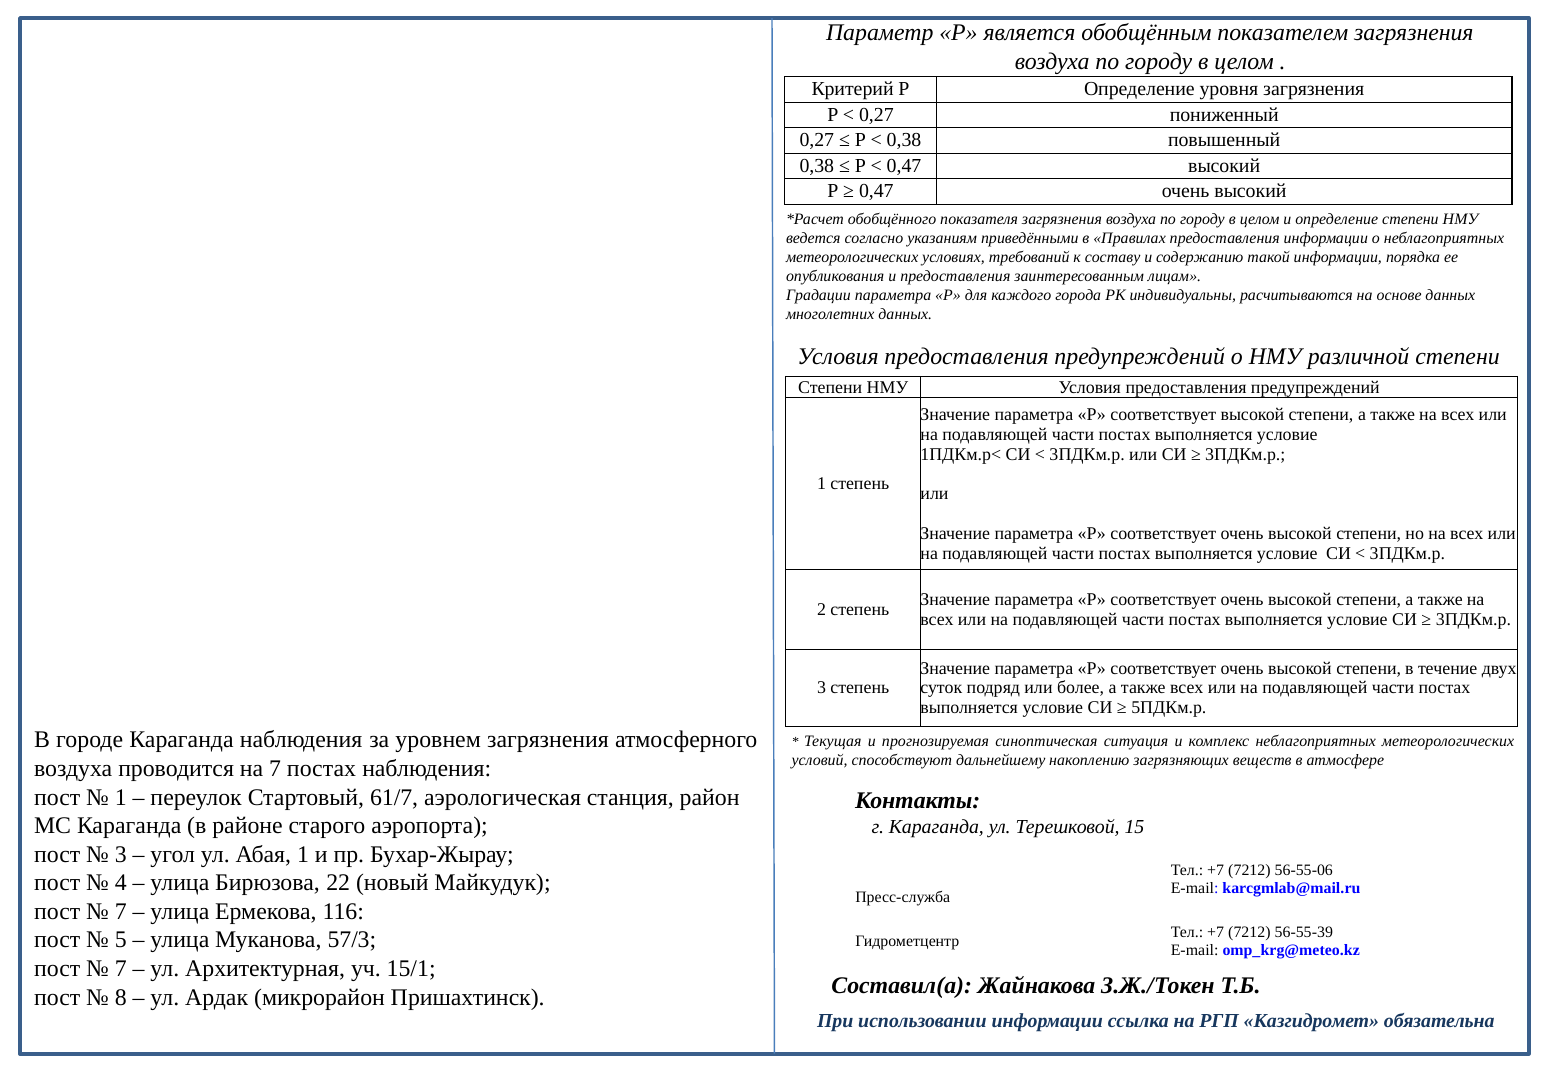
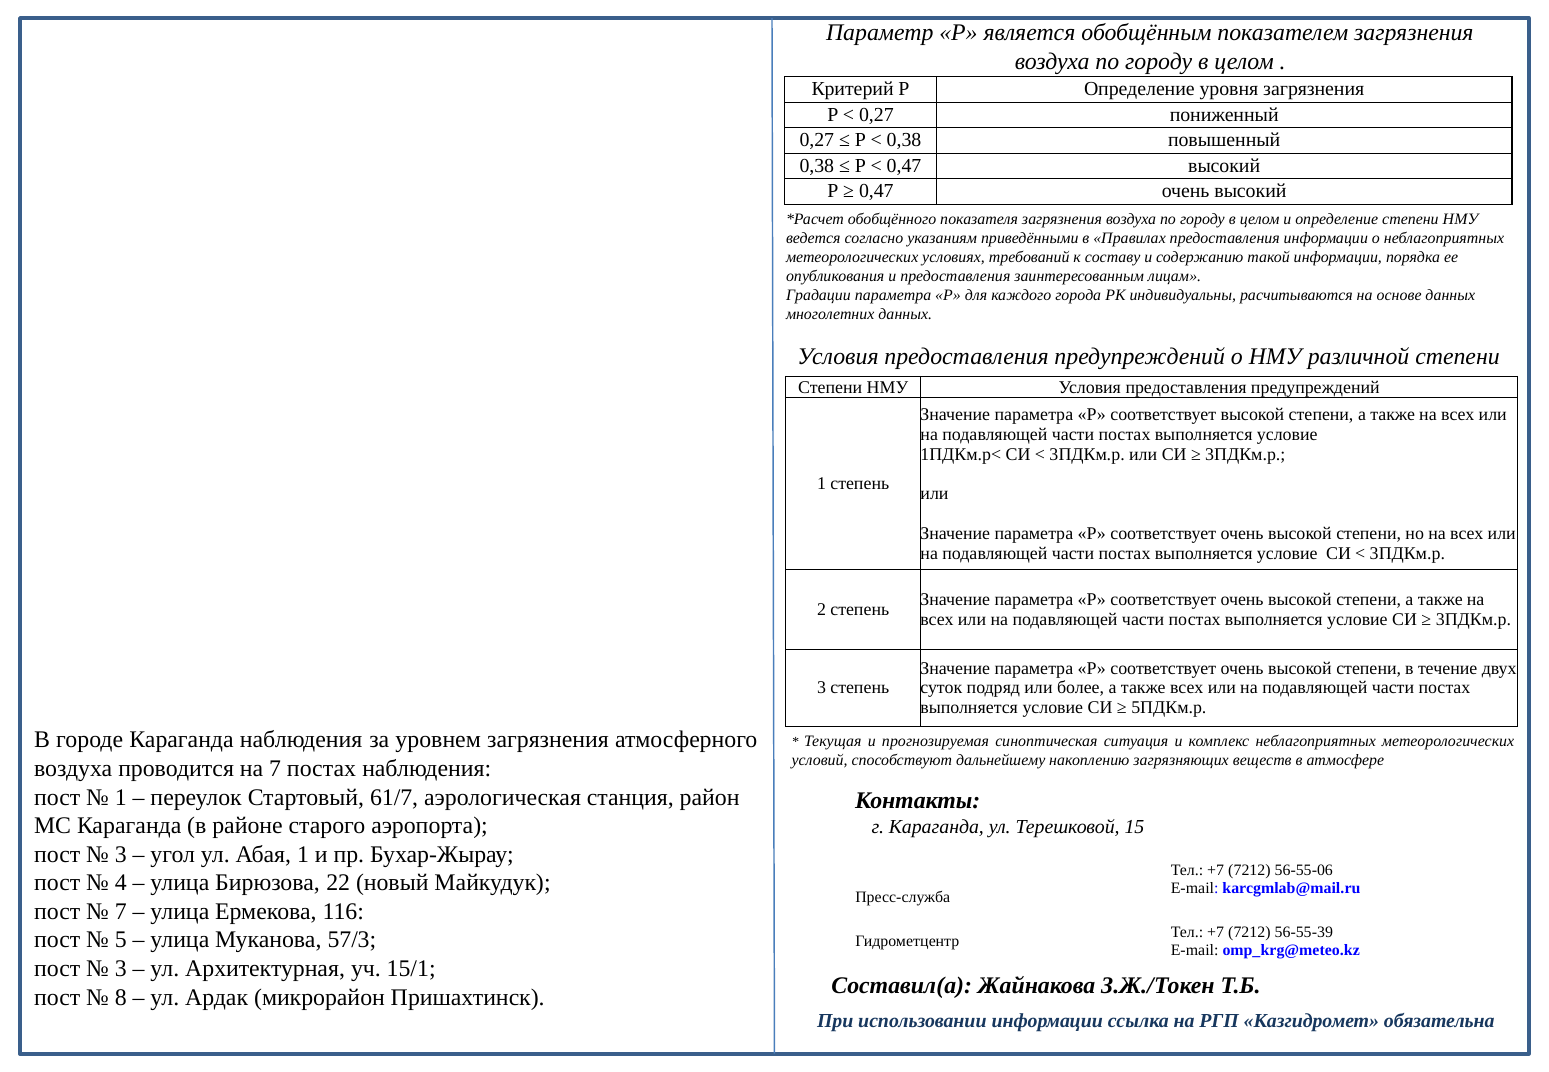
7 at (121, 969): 7 -> 3
